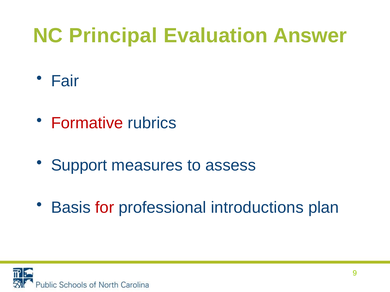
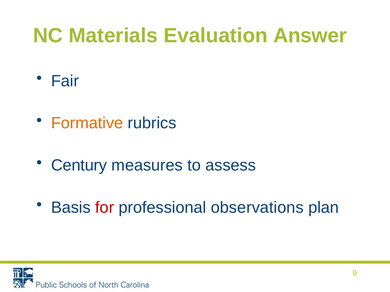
Principal: Principal -> Materials
Formative colour: red -> orange
Support: Support -> Century
introductions: introductions -> observations
